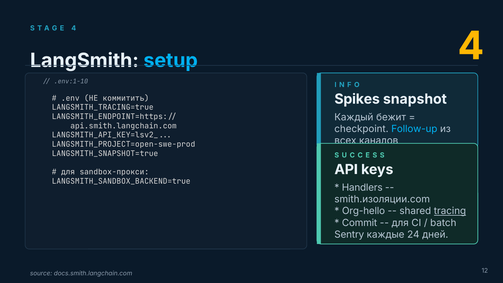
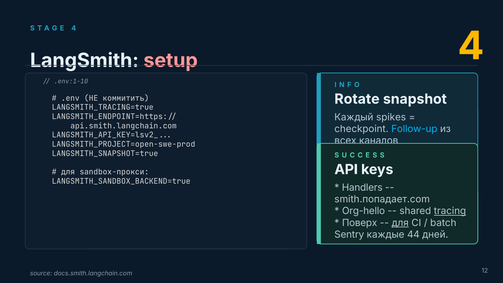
setup colour: light blue -> pink
Spikes: Spikes -> Rotate
бежит: бежит -> spikes
smith.изоляции.com: smith.изоляции.com -> smith.попадает.com
Commit: Commit -> Поверх
для at (400, 223) underline: none -> present
24: 24 -> 44
